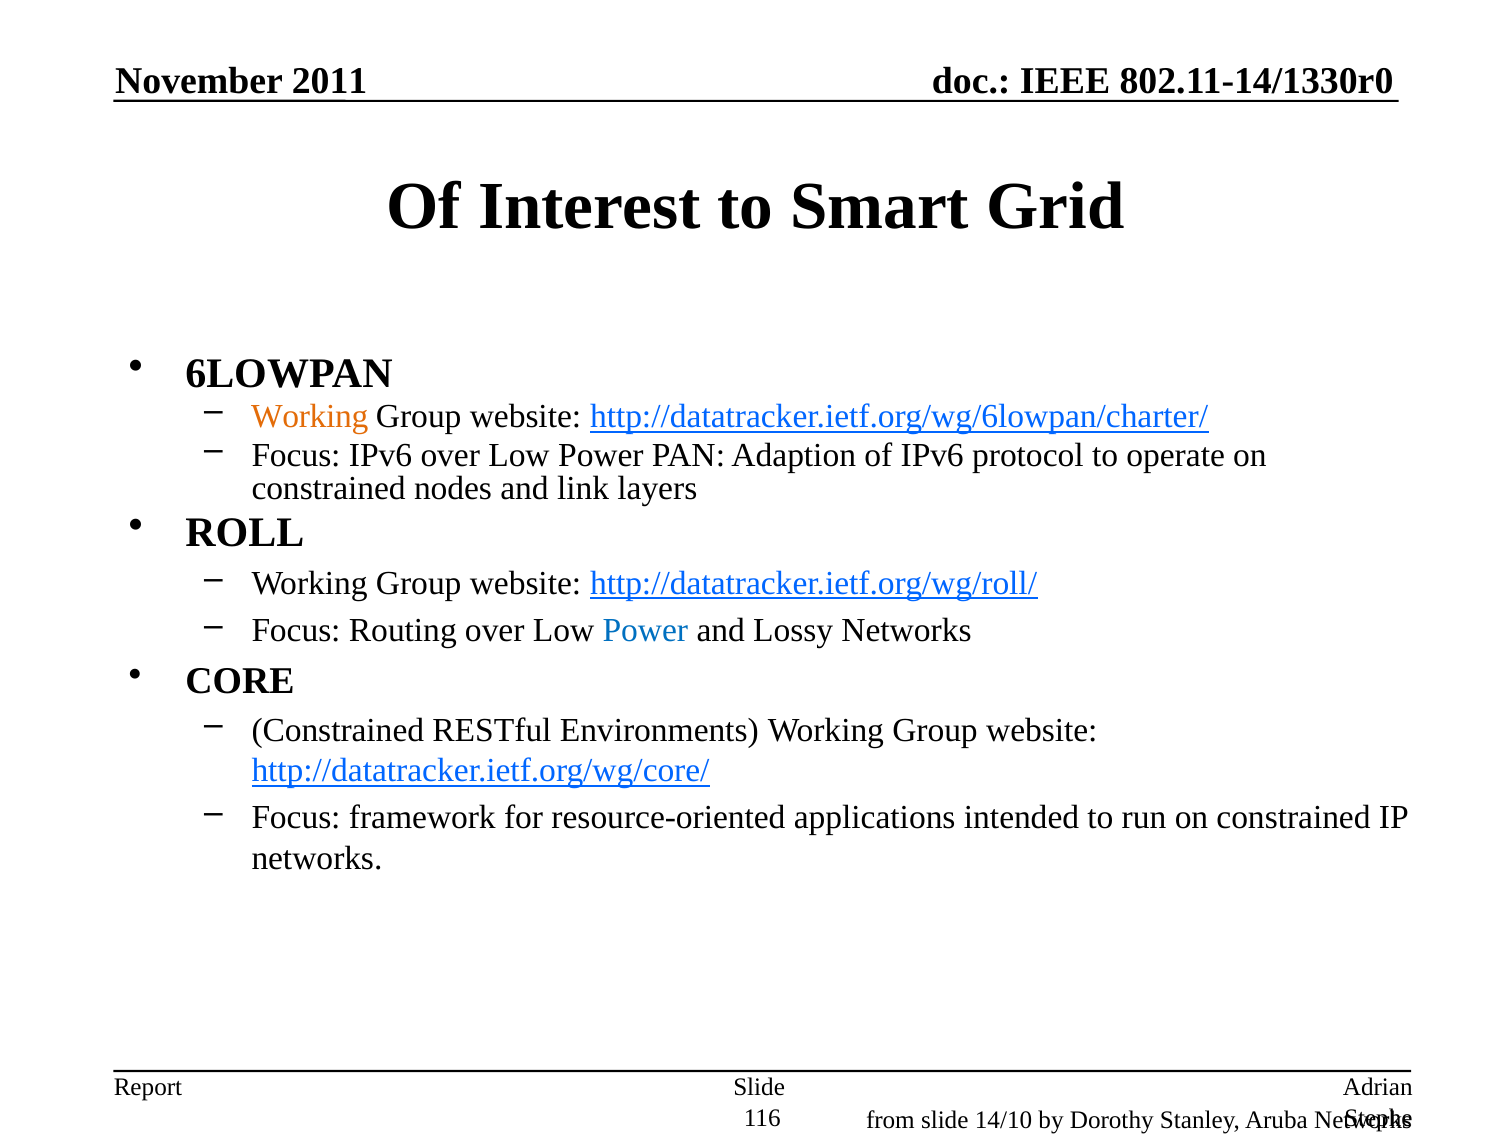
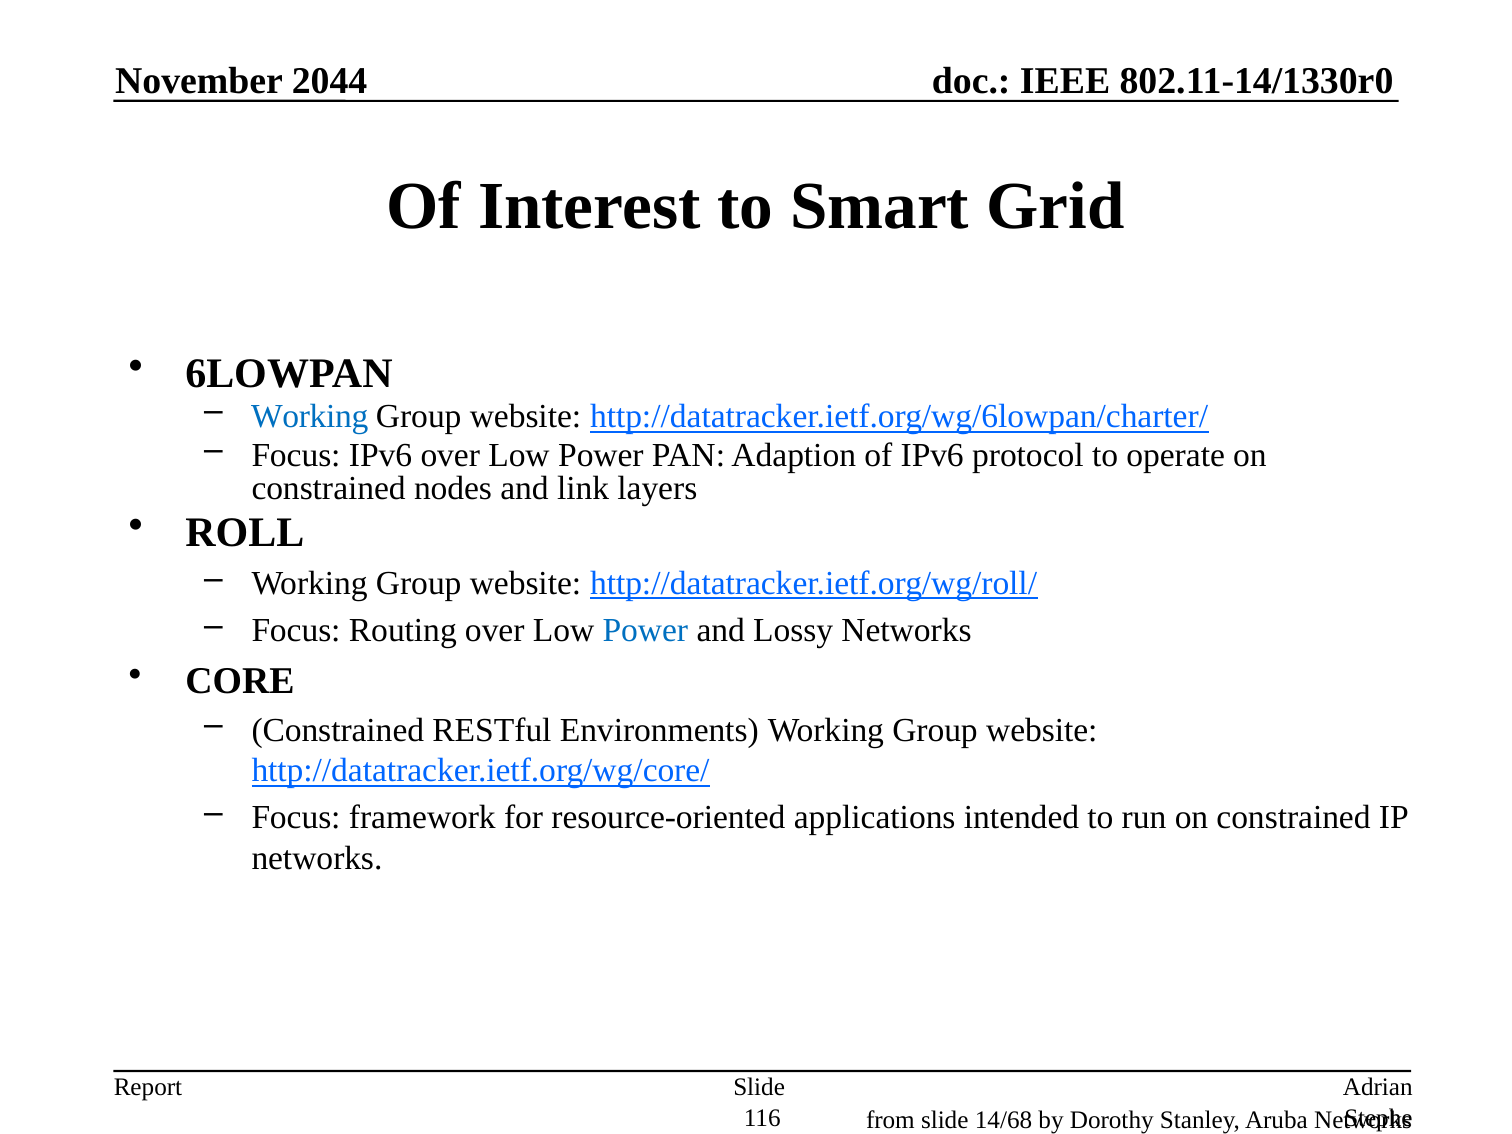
2011: 2011 -> 2044
Working at (310, 417) colour: orange -> blue
14/10: 14/10 -> 14/68
